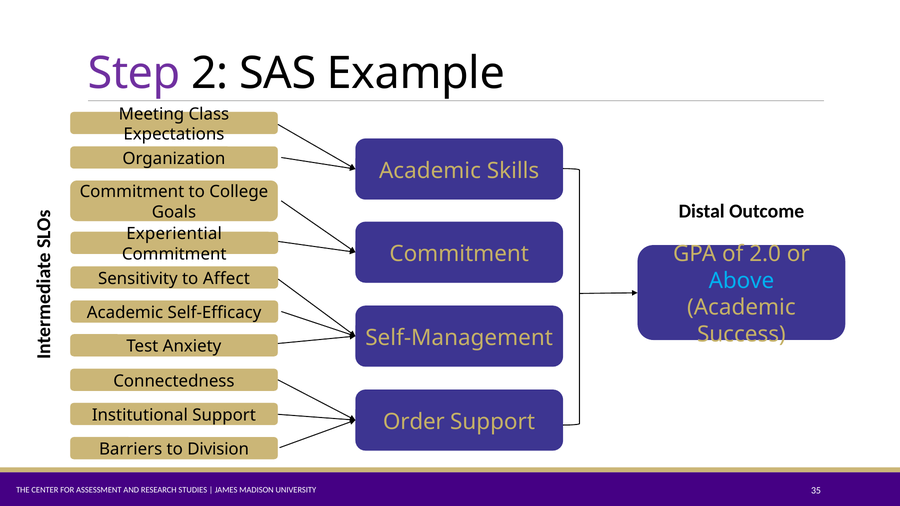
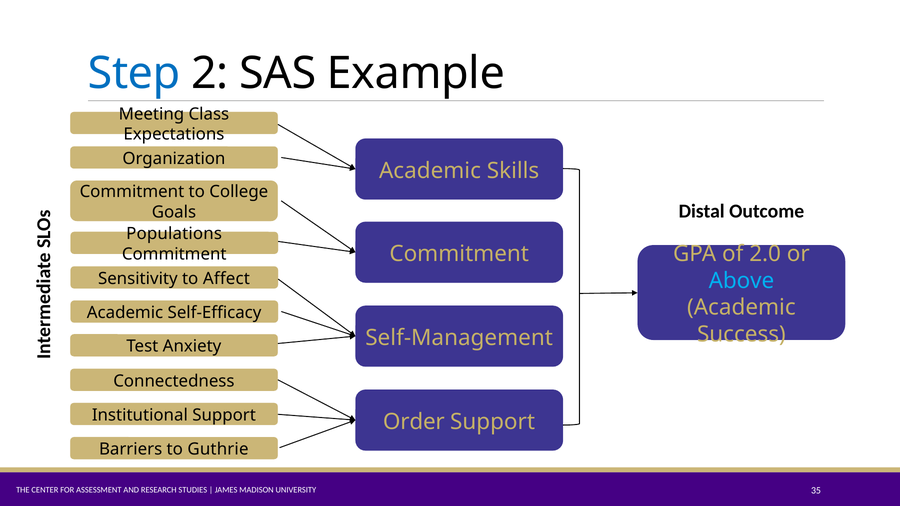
Step colour: purple -> blue
Experiential: Experiential -> Populations
Division: Division -> Guthrie
